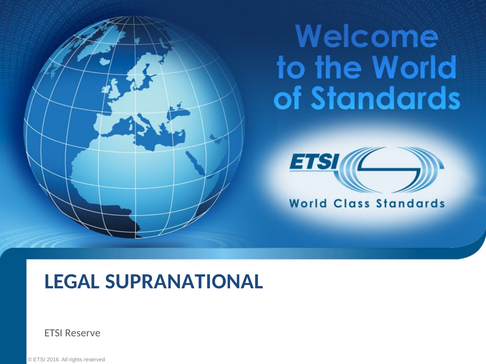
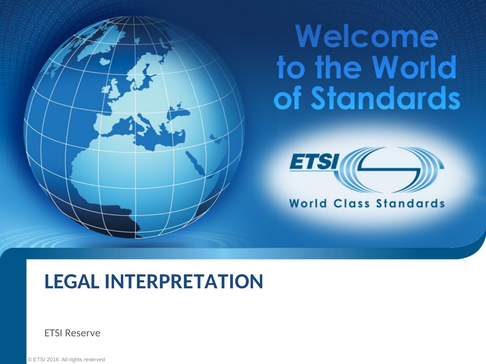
SUPRANATIONAL: SUPRANATIONAL -> INTERPRETATION
